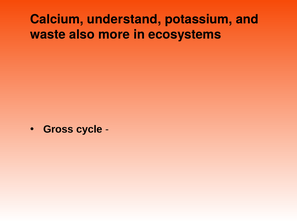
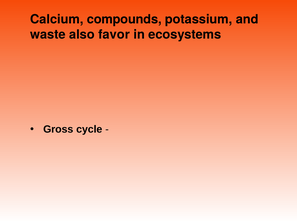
understand: understand -> compounds
more: more -> favor
